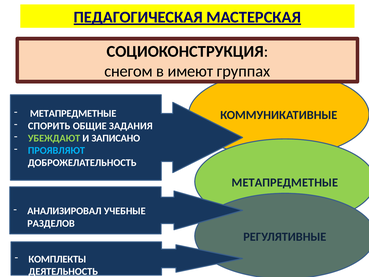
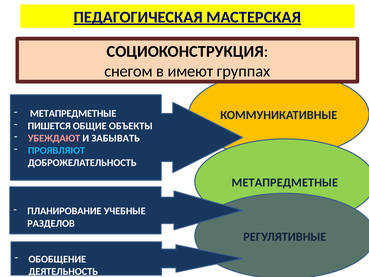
СПОРИТЬ: СПОРИТЬ -> ПИШЕТСЯ
ЗАДАНИЯ: ЗАДАНИЯ -> ОБЪЕКТЫ
УБЕЖДАЮТ colour: light green -> pink
ЗАПИСАНО: ЗАПИСАНО -> ЗАБЫВАТЬ
АНАЛИЗИРОВАЛ: АНАЛИЗИРОВАЛ -> ПЛАНИРОВАНИЕ
КОМПЛЕКТЫ: КОМПЛЕКТЫ -> ОБОБЩЕНИЕ
